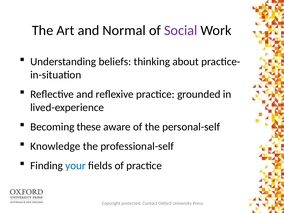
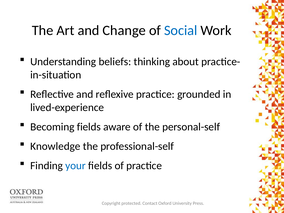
Normal: Normal -> Change
Social colour: purple -> blue
Becoming these: these -> fields
